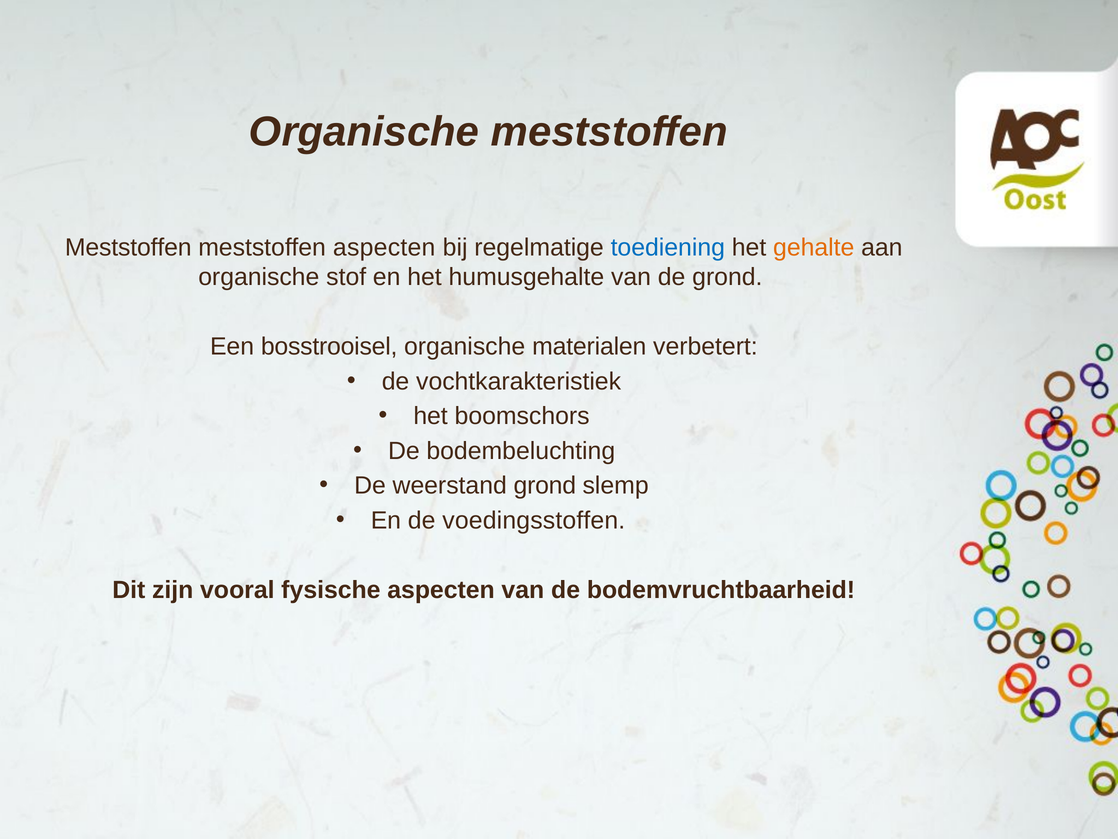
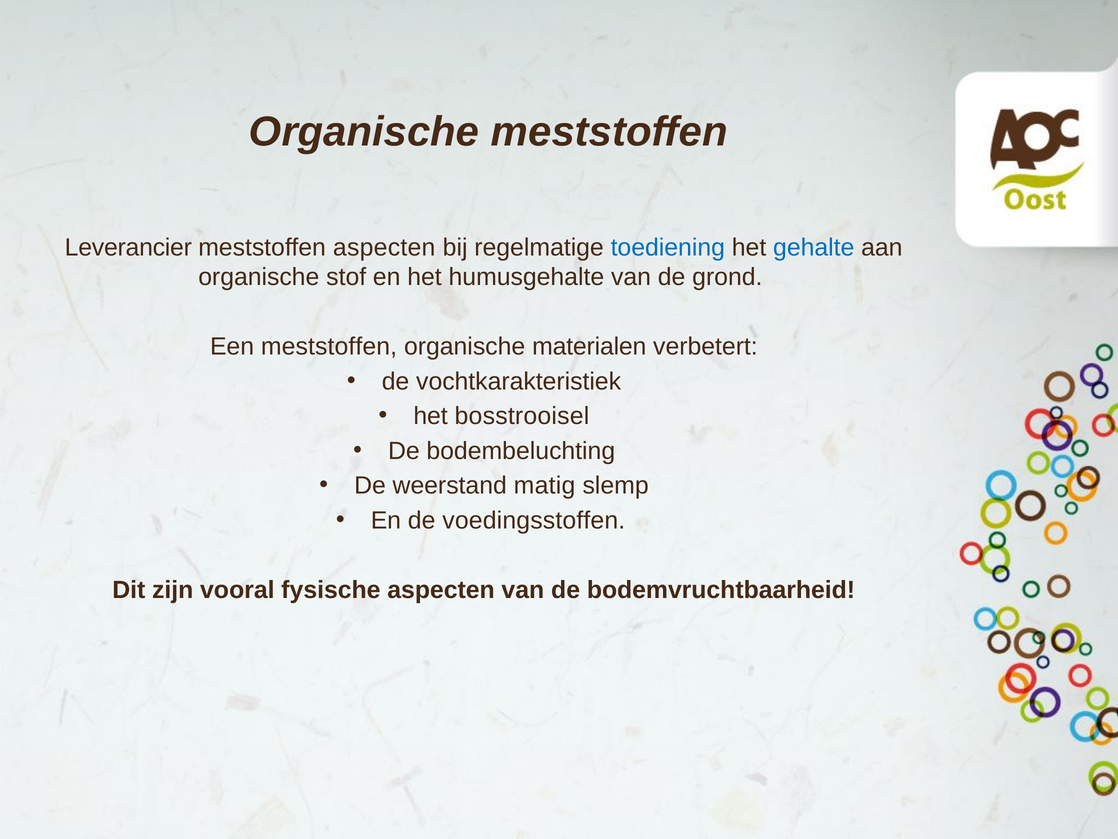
Meststoffen at (128, 247): Meststoffen -> Leverancier
gehalte colour: orange -> blue
Een bosstrooisel: bosstrooisel -> meststoffen
boomschors: boomschors -> bosstrooisel
weerstand grond: grond -> matig
